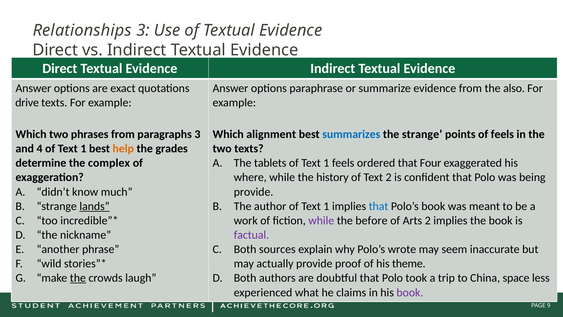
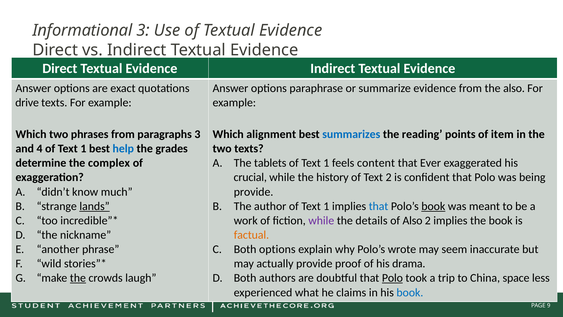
Relationships: Relationships -> Informational
the strange: strange -> reading
of feels: feels -> item
help colour: orange -> blue
ordered: ordered -> content
Four: Four -> Ever
where: where -> crucial
book at (433, 206) underline: none -> present
before: before -> details
of Arts: Arts -> Also
factual colour: purple -> orange
Both sources: sources -> options
theme: theme -> drama
Polo at (392, 278) underline: none -> present
book at (410, 292) colour: purple -> blue
